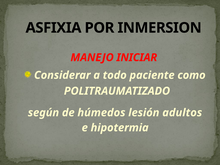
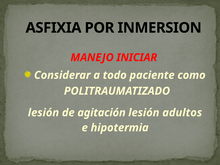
según at (43, 113): según -> lesión
húmedos: húmedos -> agitación
